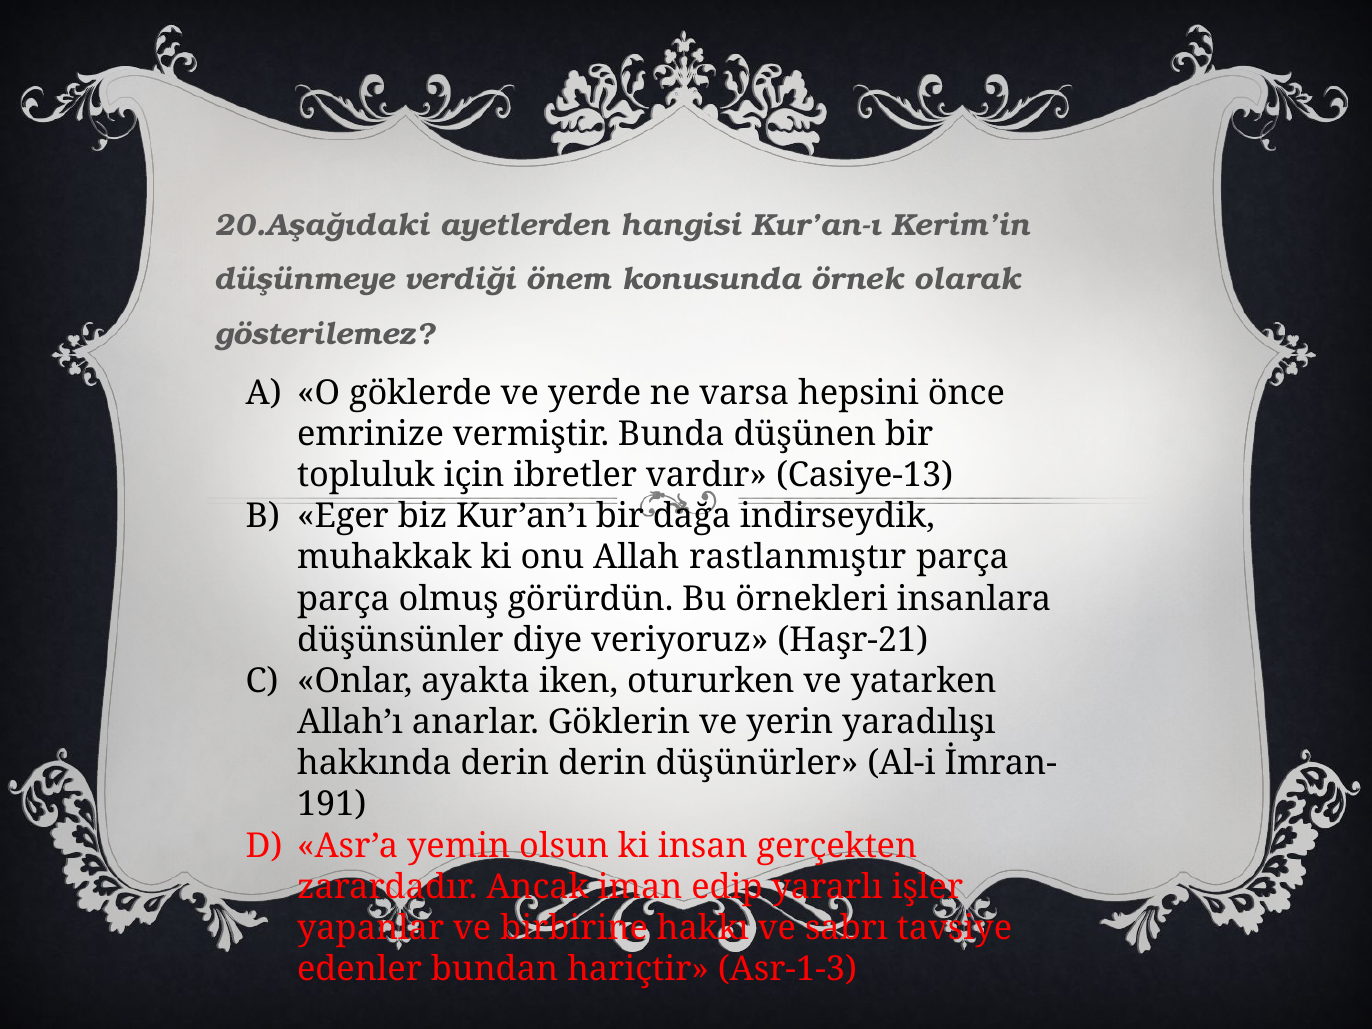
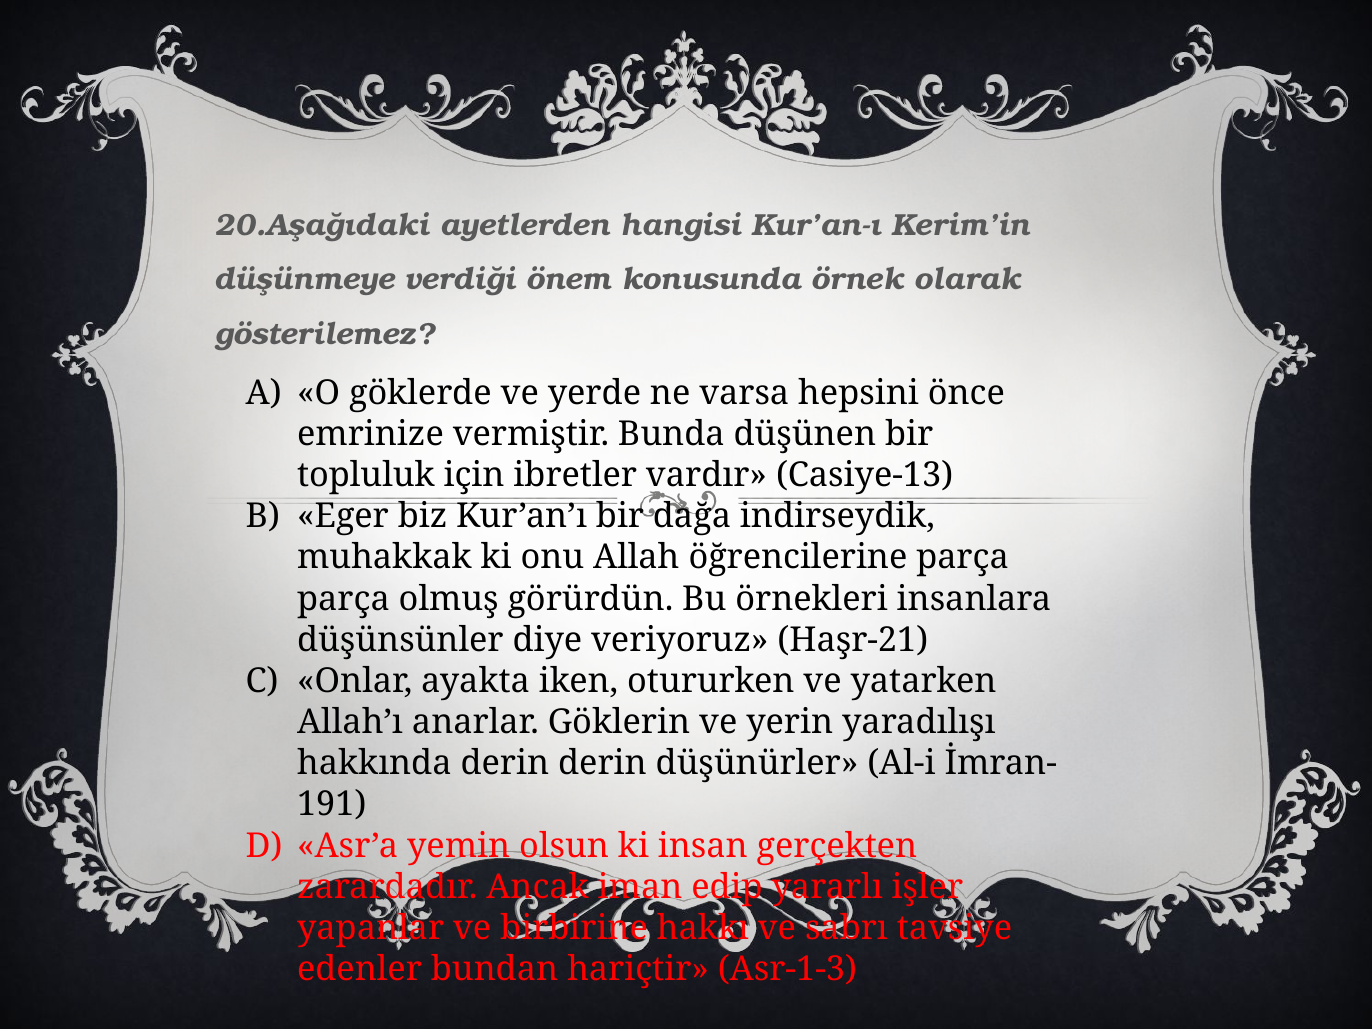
rastlanmıştır: rastlanmıştır -> öğrencilerine
